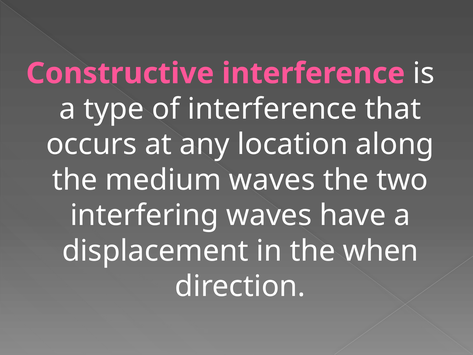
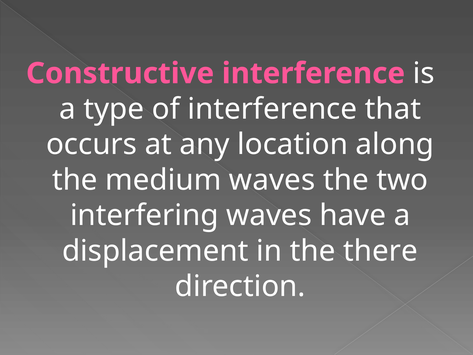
when: when -> there
